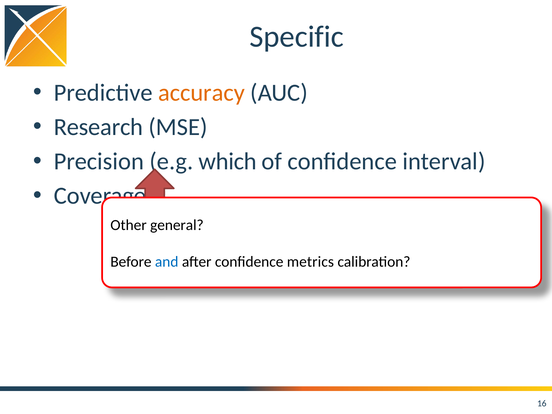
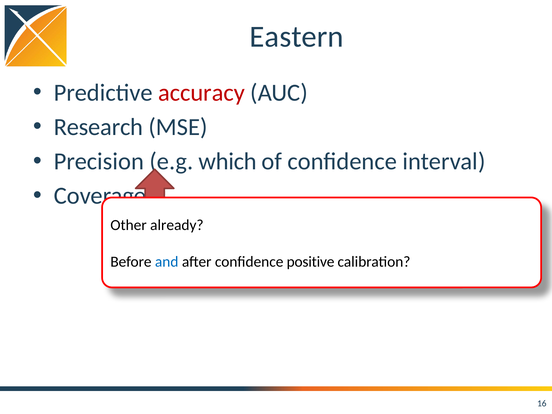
Specific: Specific -> Eastern
accuracy colour: orange -> red
general: general -> already
metrics: metrics -> positive
